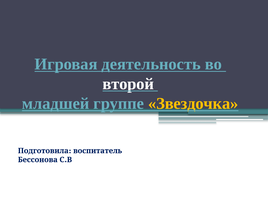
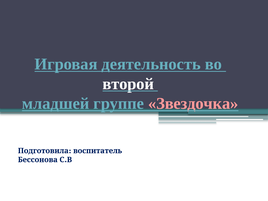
Звездочка colour: yellow -> pink
